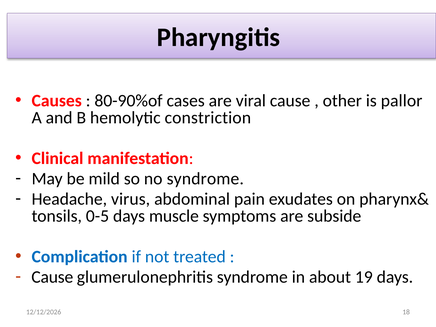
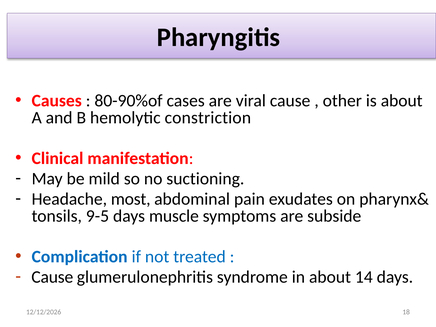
is pallor: pallor -> about
no syndrome: syndrome -> suctioning
virus: virus -> most
0-5: 0-5 -> 9-5
19: 19 -> 14
